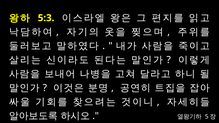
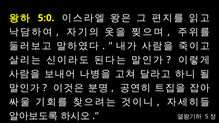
5:3: 5:3 -> 5:0
